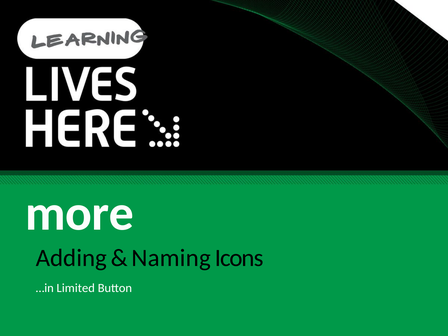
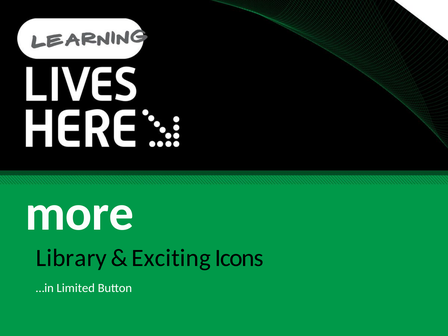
Adding: Adding -> Library
Naming: Naming -> Exciting
